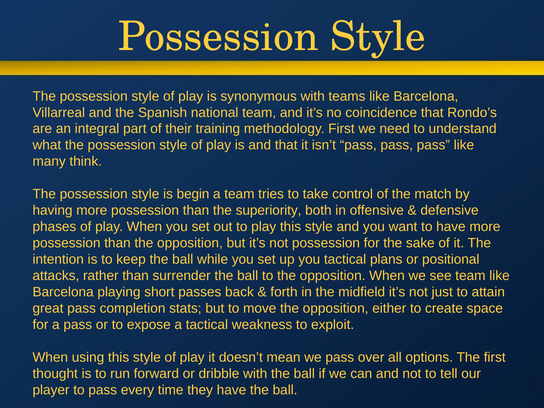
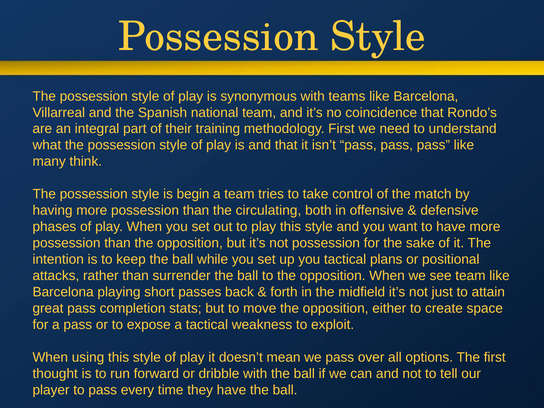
superiority: superiority -> circulating
